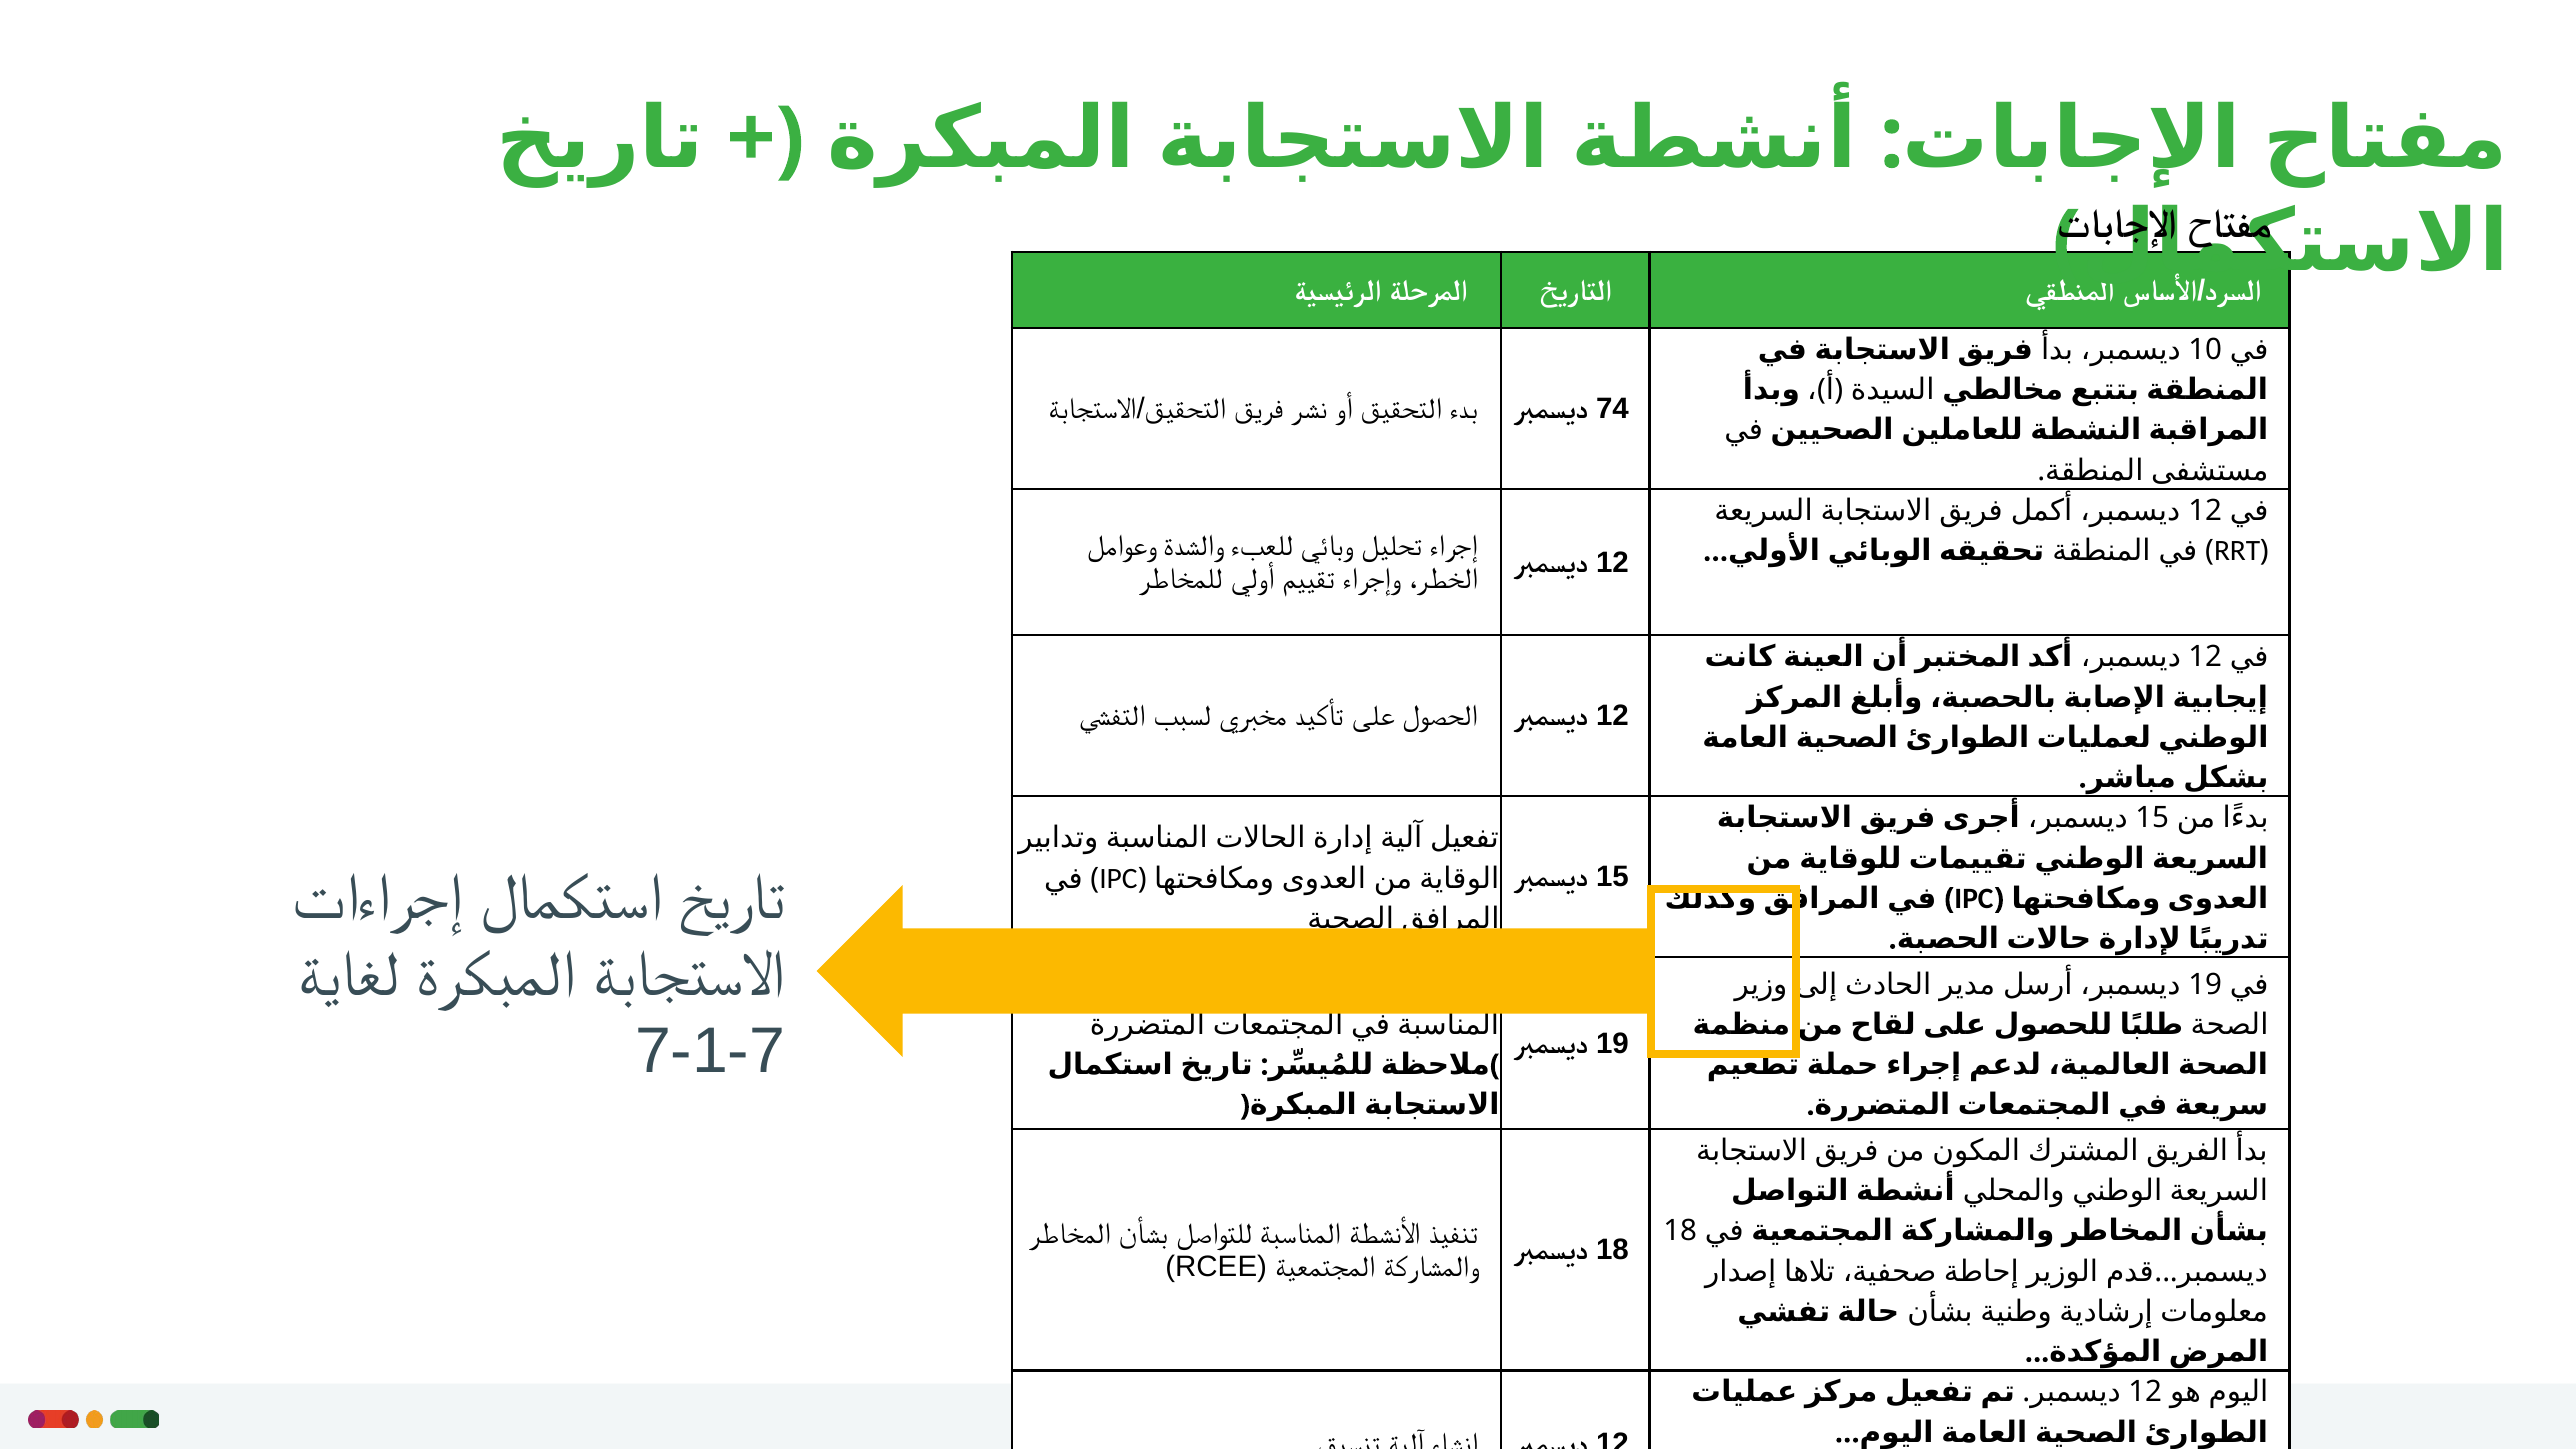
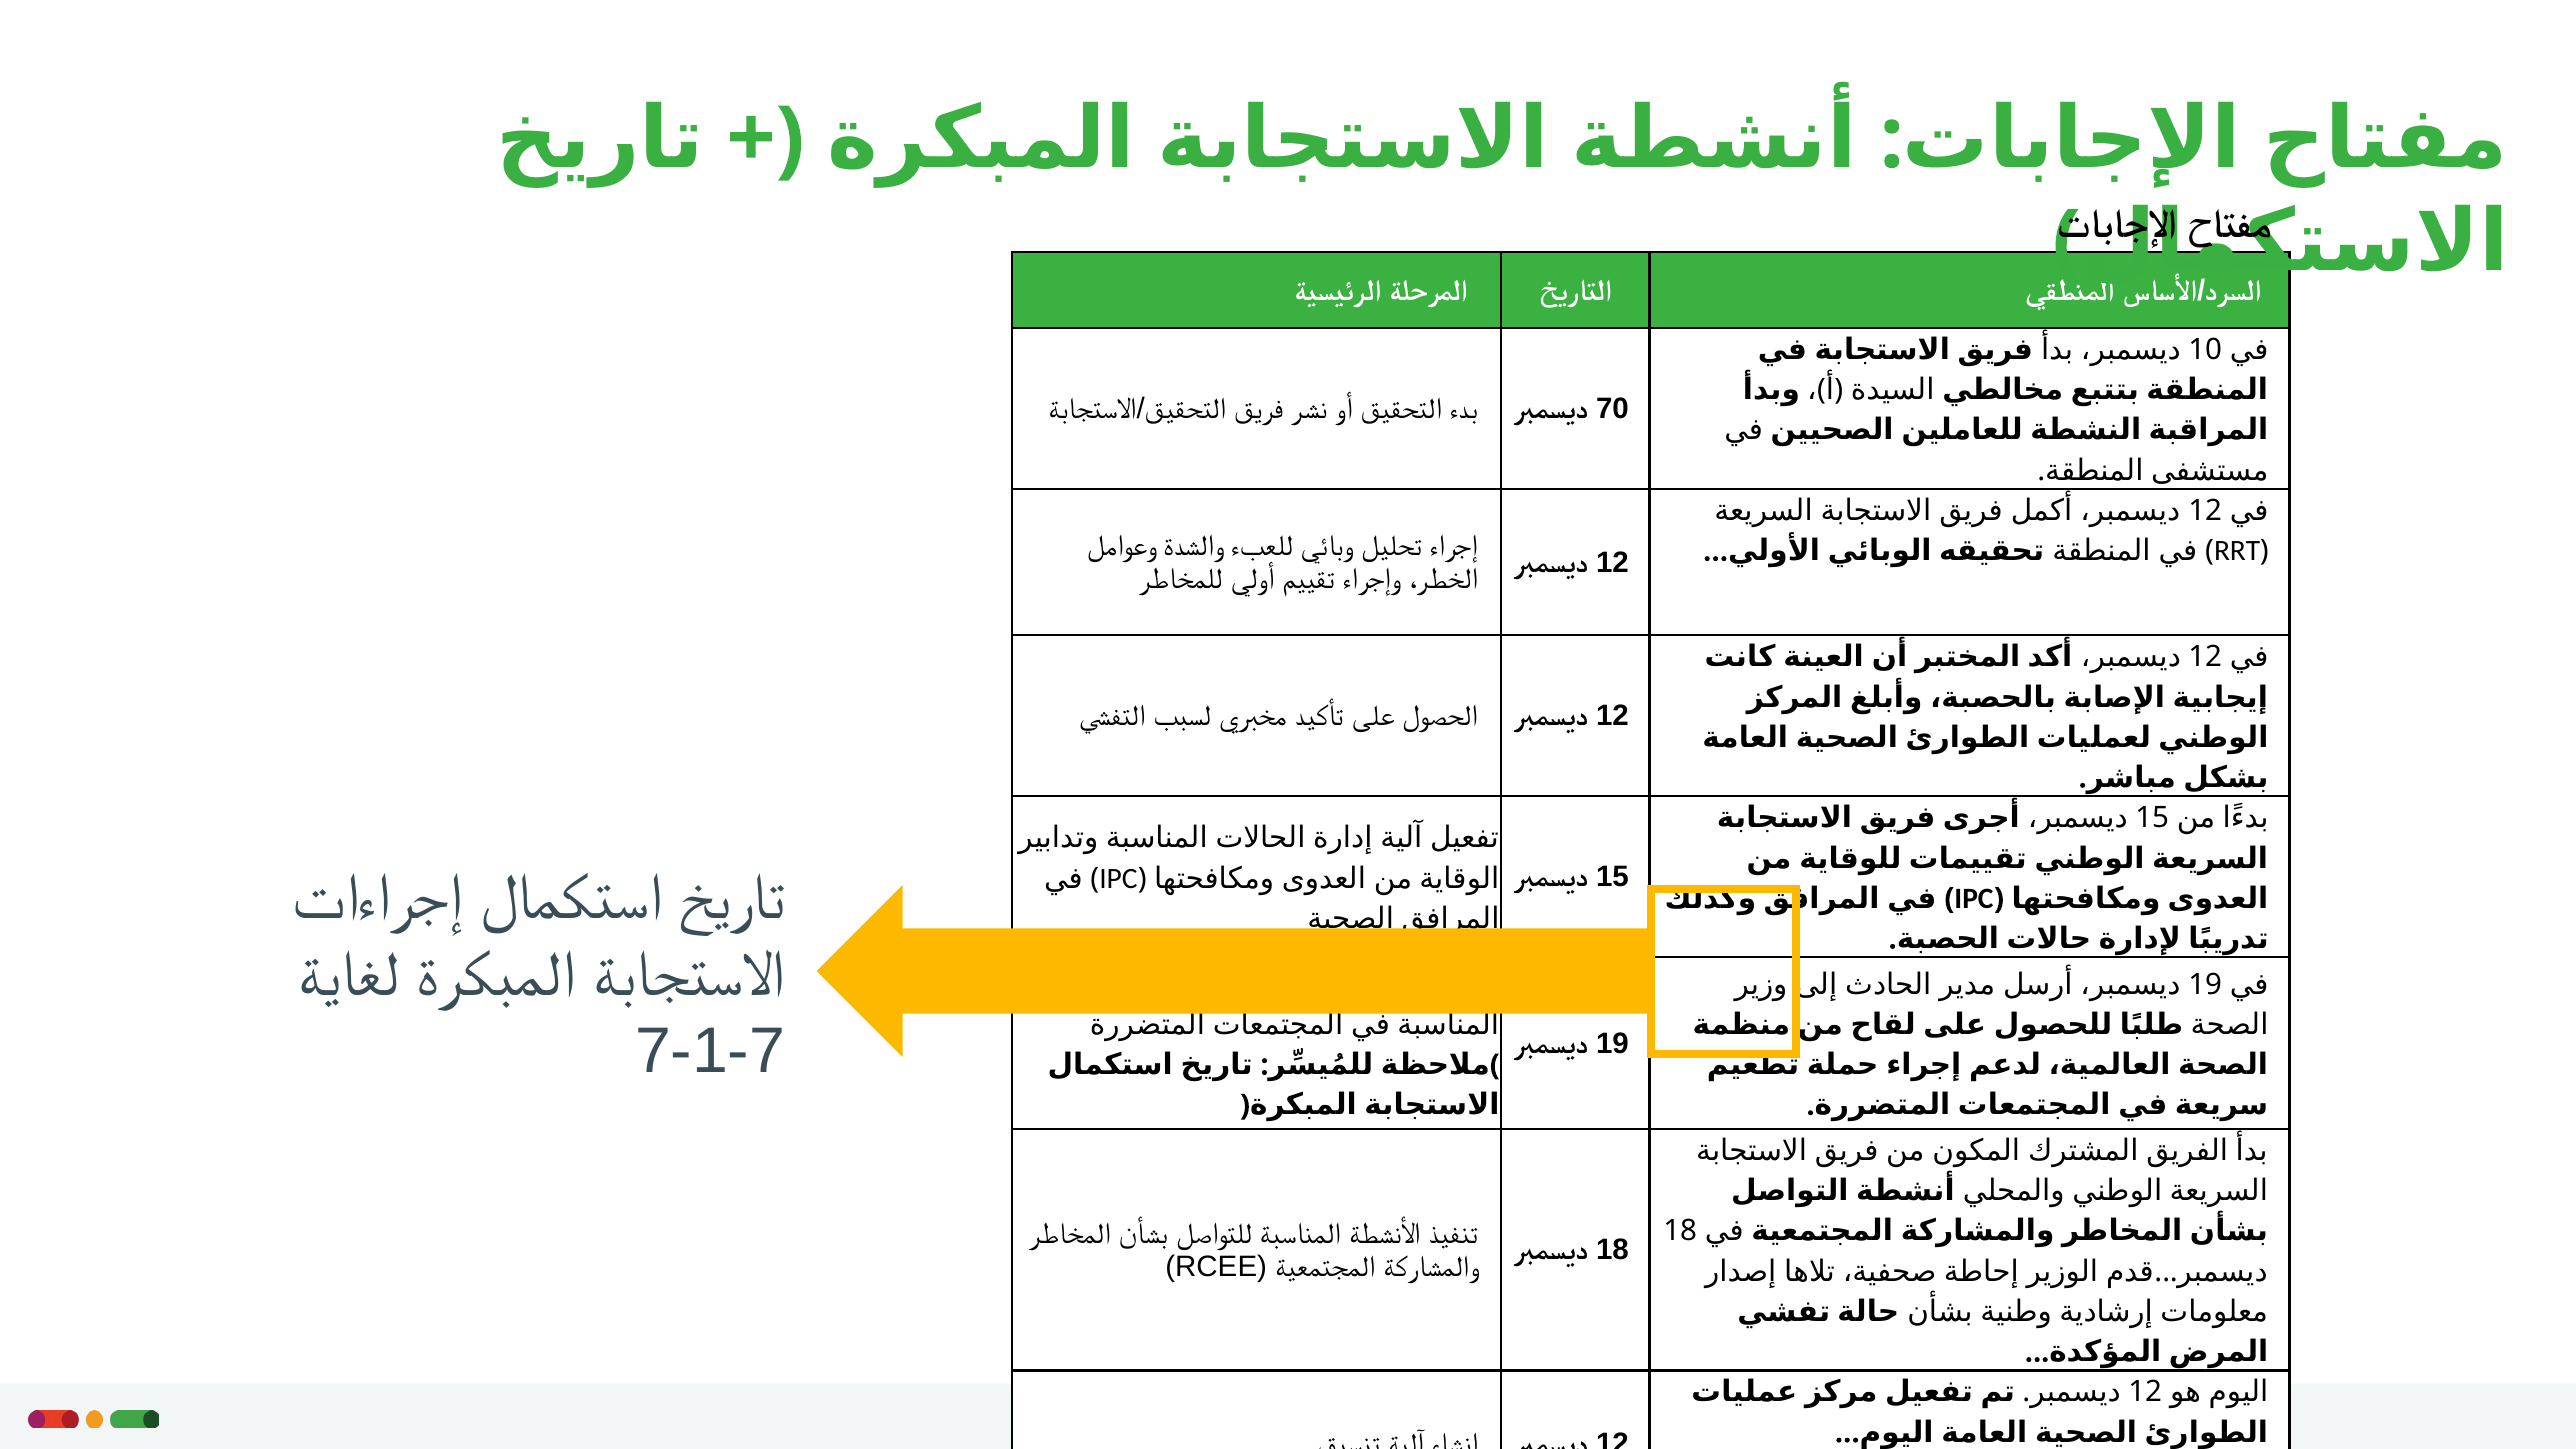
74: 74 -> 70
